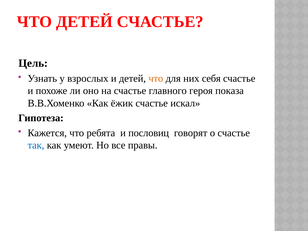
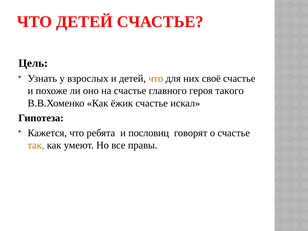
себя: себя -> своё
показа: показа -> такого
так colour: blue -> orange
